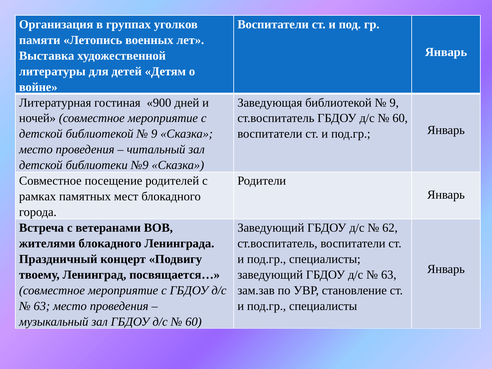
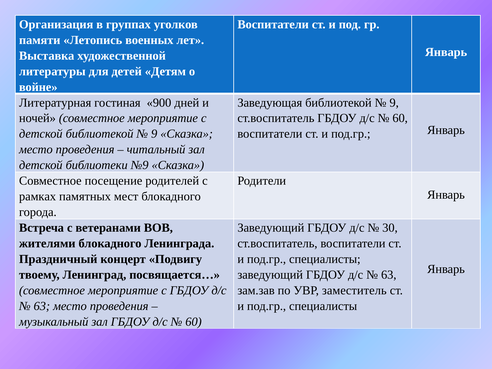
62: 62 -> 30
становление: становление -> заместитель
